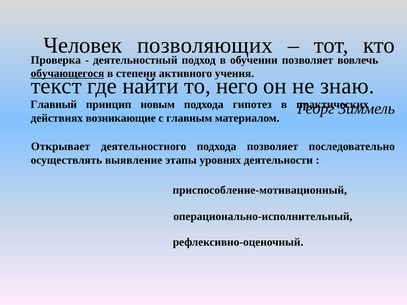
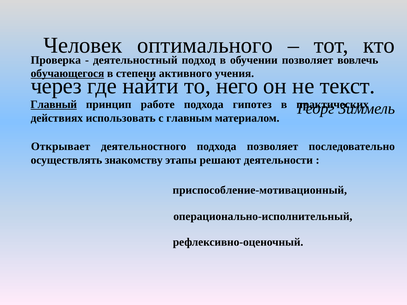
позволяющих: позволяющих -> оптимального
текст: текст -> через
знаю: знаю -> текст
Главный underline: none -> present
новым: новым -> работе
возникающие: возникающие -> использовать
выявление: выявление -> знакомству
уровнях: уровнях -> решают
